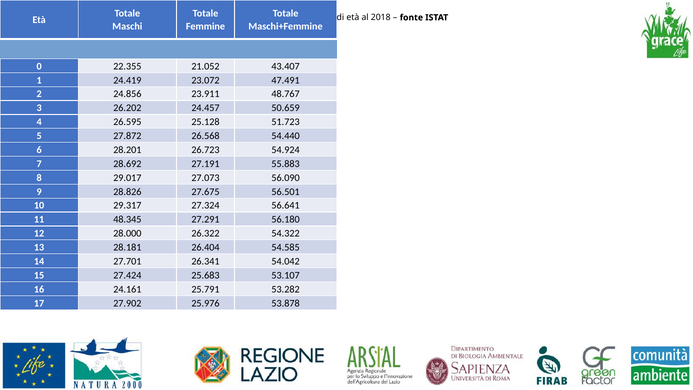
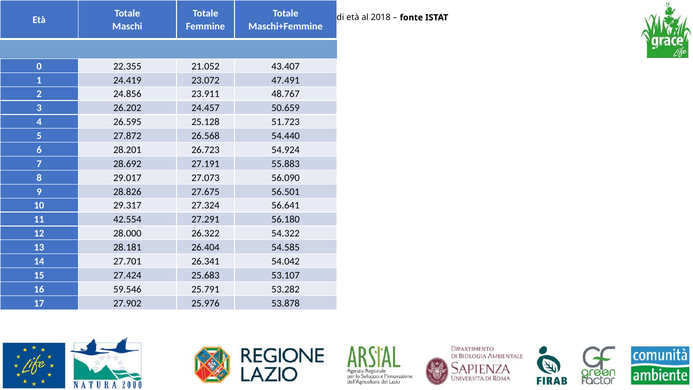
48.345: 48.345 -> 42.554
24.161: 24.161 -> 59.546
